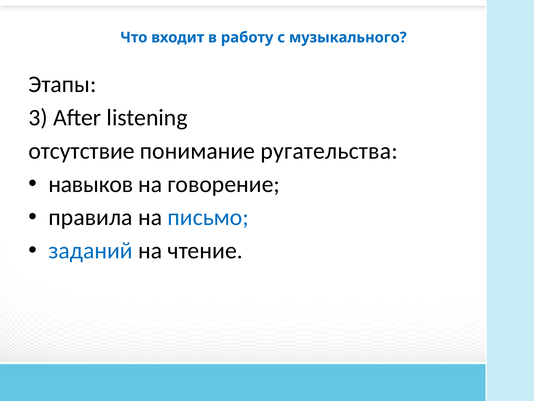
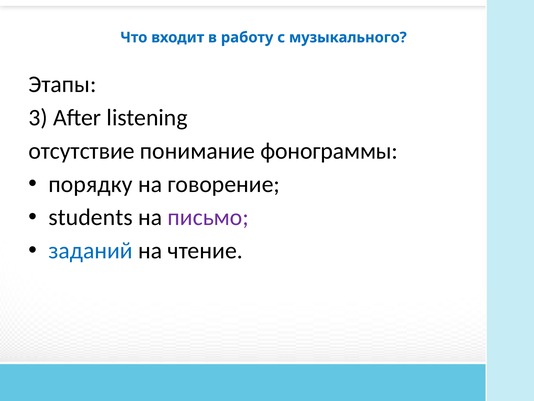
ругательства: ругательства -> фонограммы
навыков: навыков -> порядку
правила: правила -> students
письмо colour: blue -> purple
